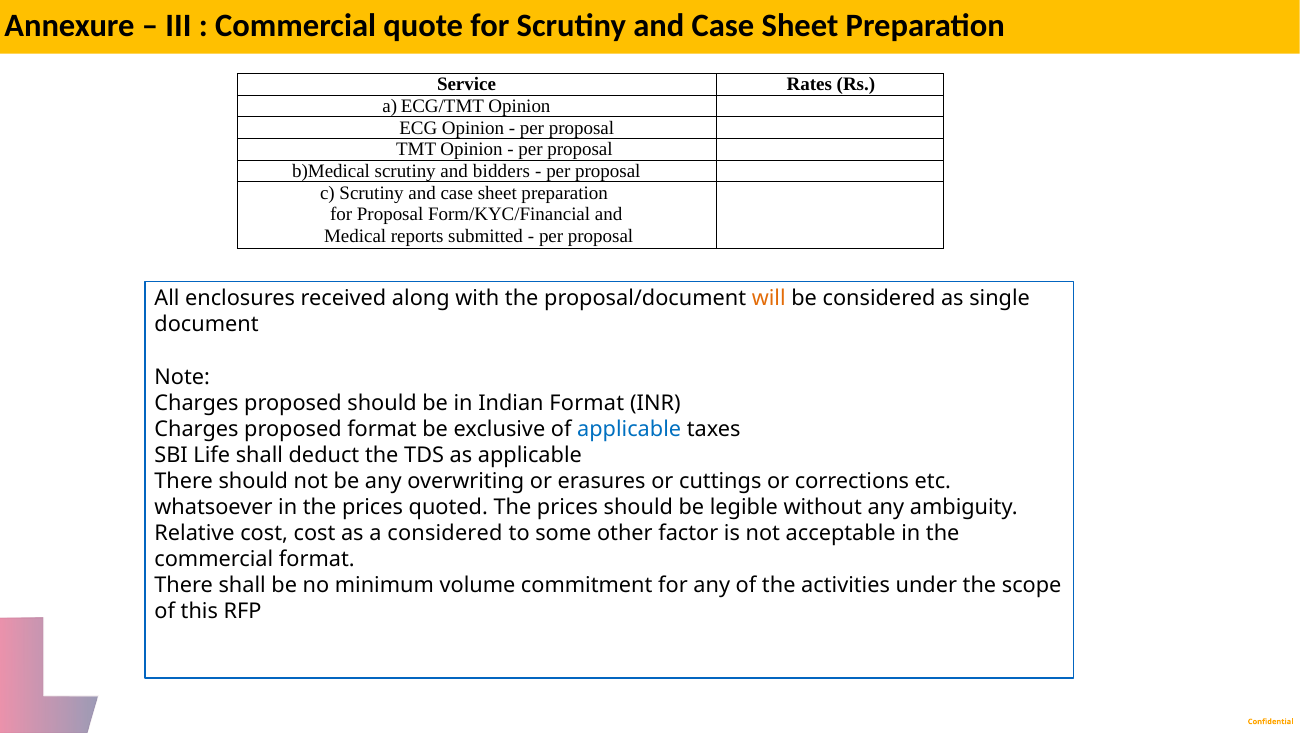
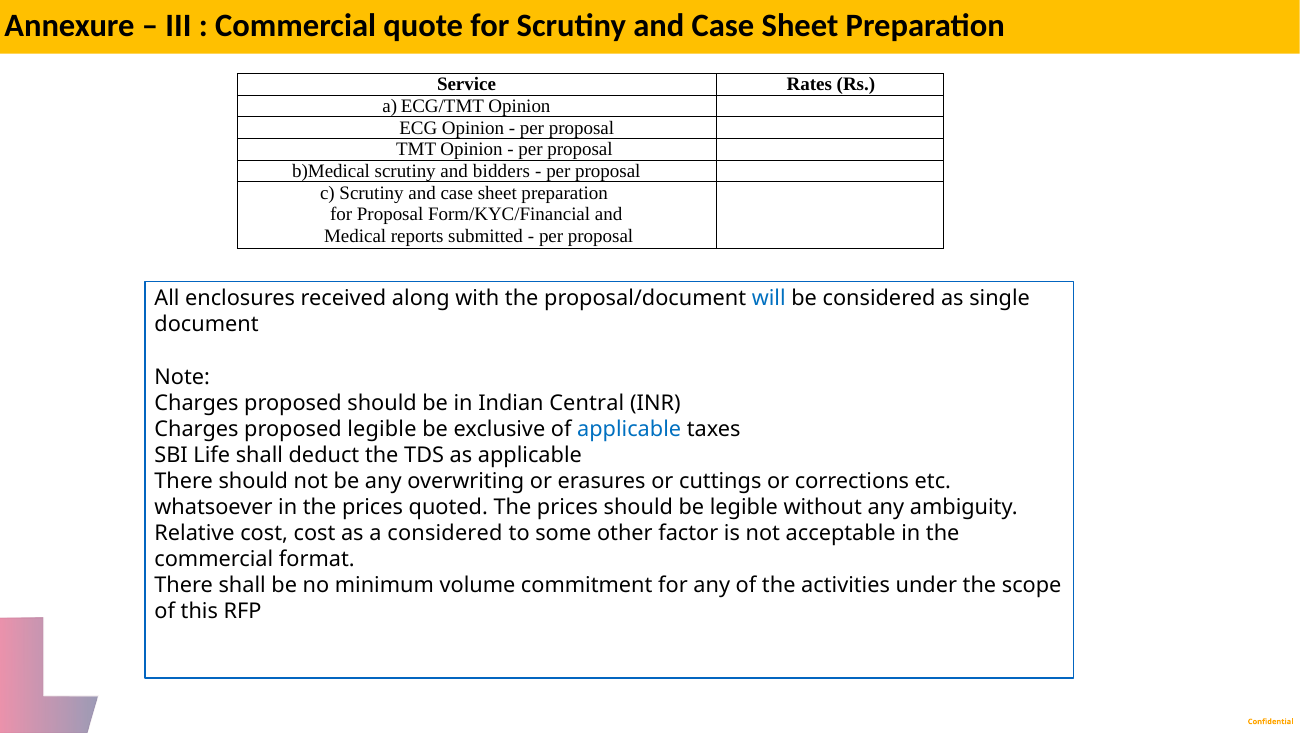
will colour: orange -> blue
Indian Format: Format -> Central
proposed format: format -> legible
